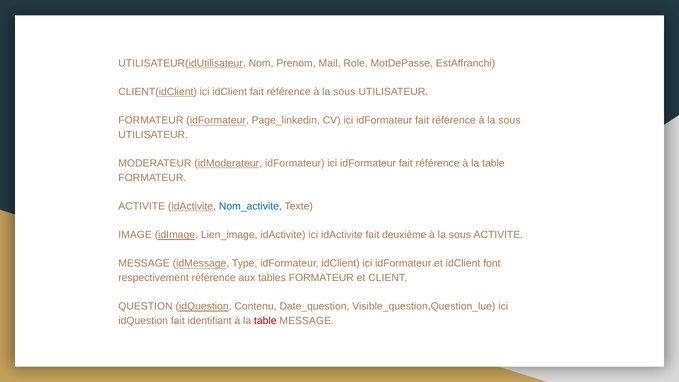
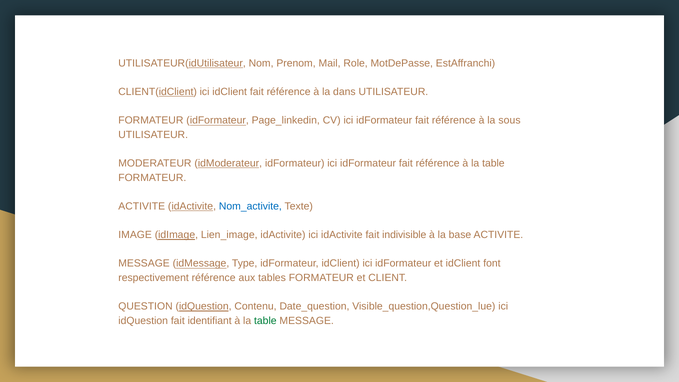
sous at (344, 92): sous -> dans
deuxième: deuxième -> indivisible
sous at (460, 235): sous -> base
table at (265, 321) colour: red -> green
